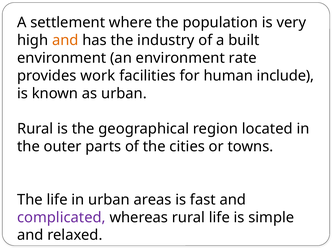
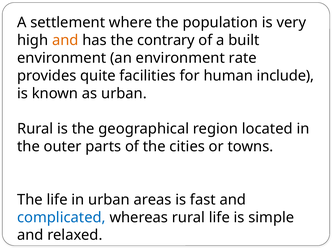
industry: industry -> contrary
work: work -> quite
complicated colour: purple -> blue
